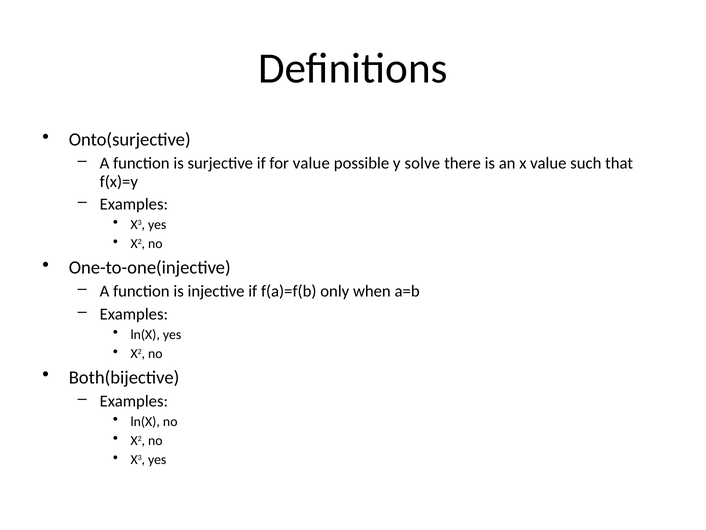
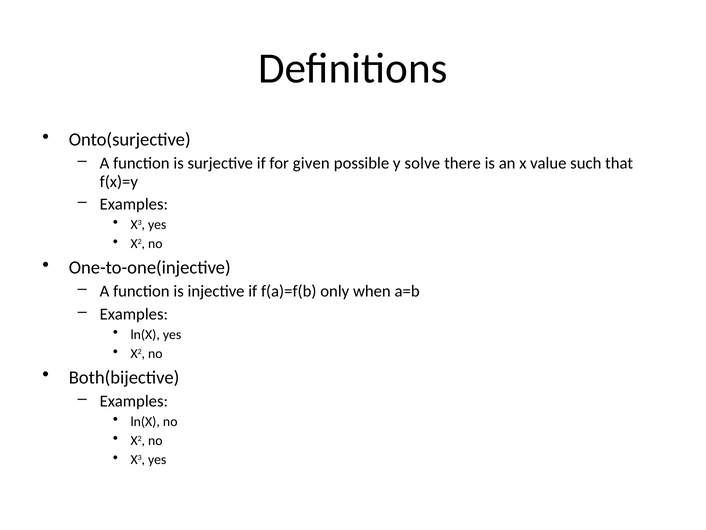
for value: value -> given
